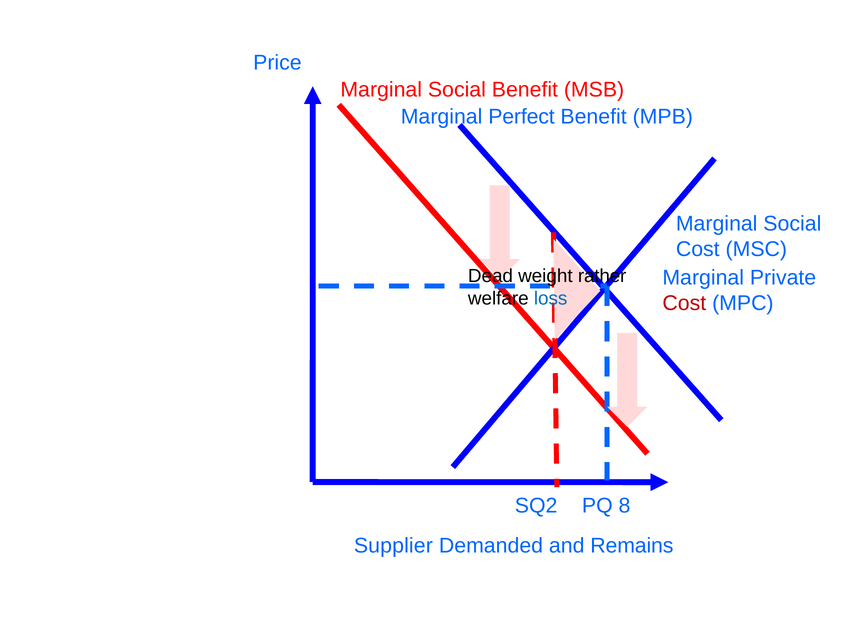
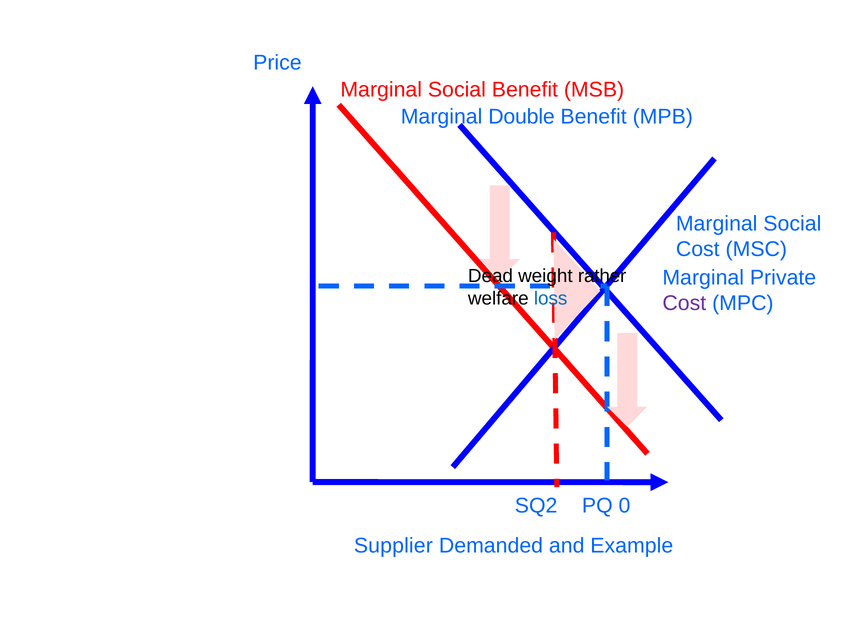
Perfect: Perfect -> Double
Cost at (684, 303) colour: red -> purple
8: 8 -> 0
Remains: Remains -> Example
